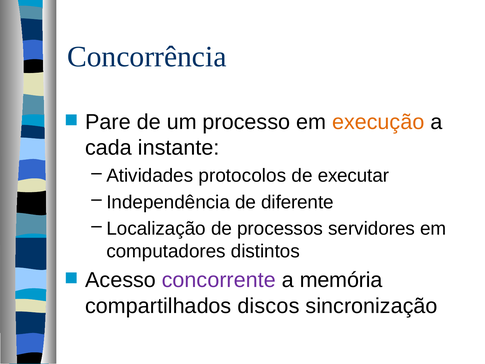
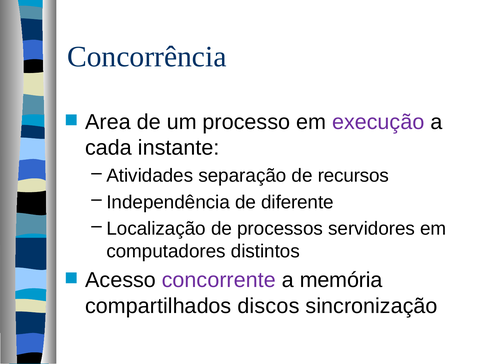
Pare: Pare -> Area
execução colour: orange -> purple
protocolos: protocolos -> separação
executar: executar -> recursos
